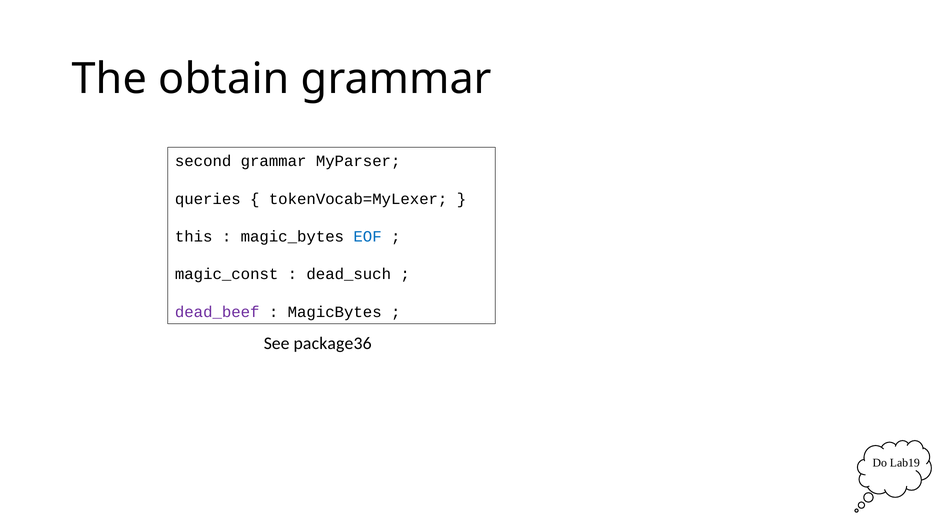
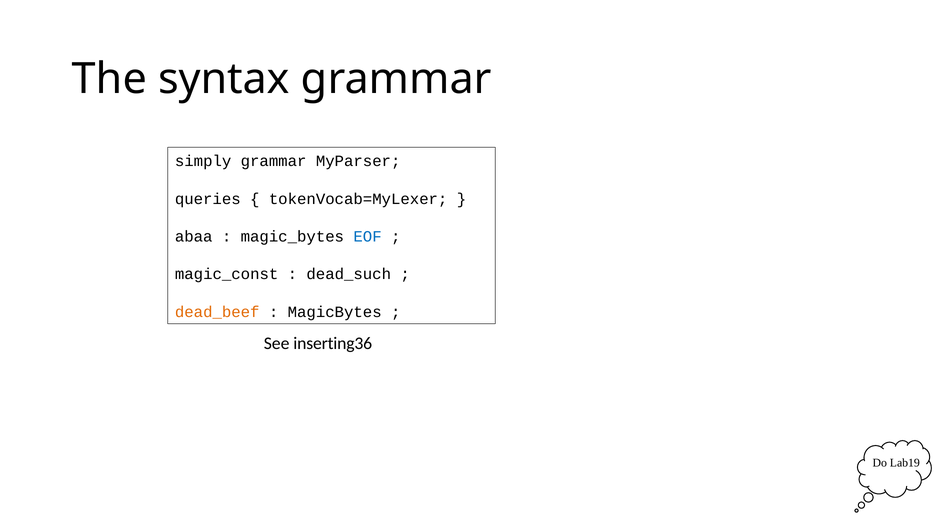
obtain: obtain -> syntax
second: second -> simply
this: this -> abaa
dead_beef colour: purple -> orange
package36: package36 -> inserting36
